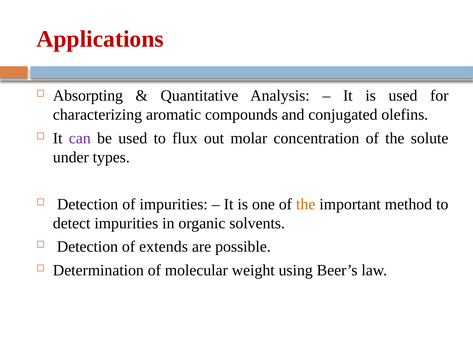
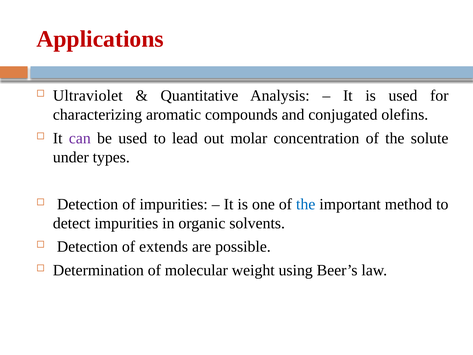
Absorpting: Absorpting -> Ultraviolet
flux: flux -> lead
the at (306, 204) colour: orange -> blue
